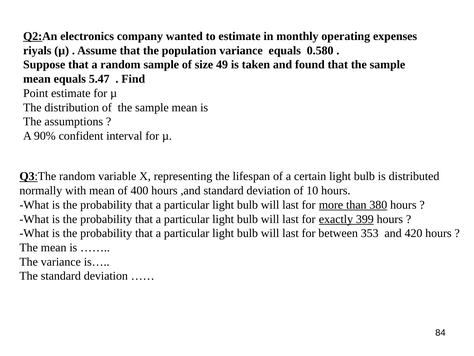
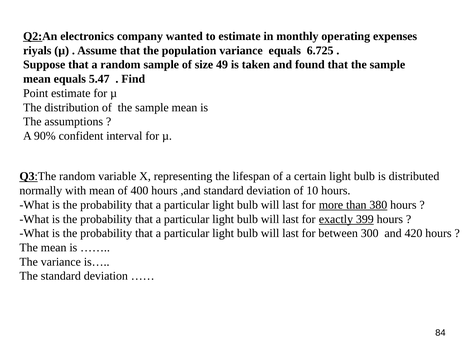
0.580: 0.580 -> 6.725
353: 353 -> 300
